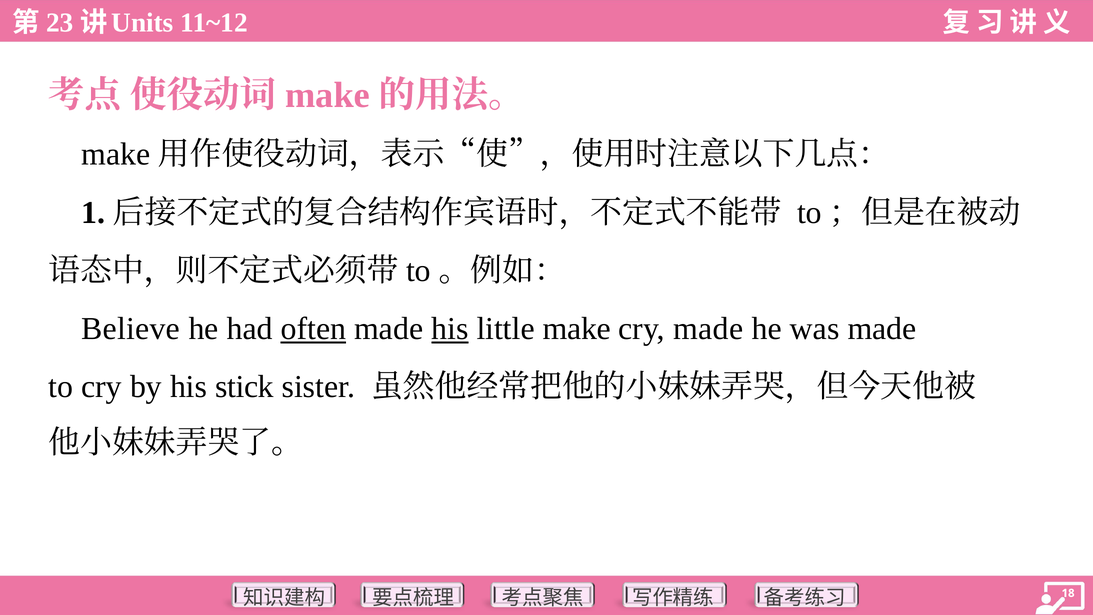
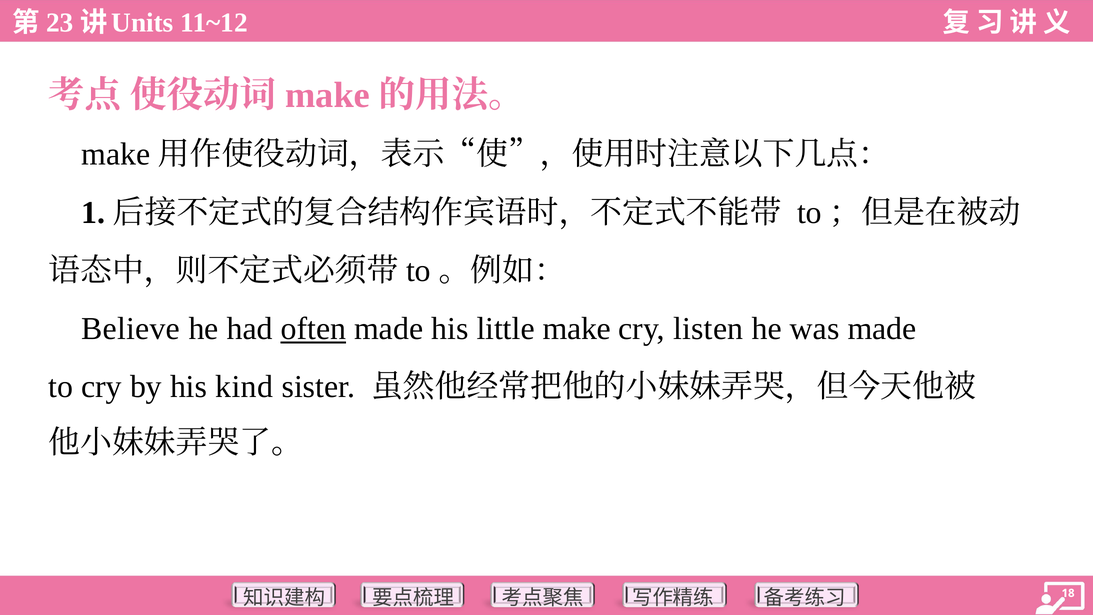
his at (450, 329) underline: present -> none
cry made: made -> listen
stick: stick -> kind
